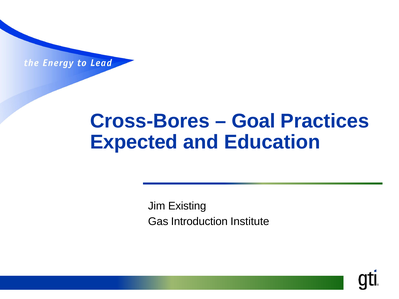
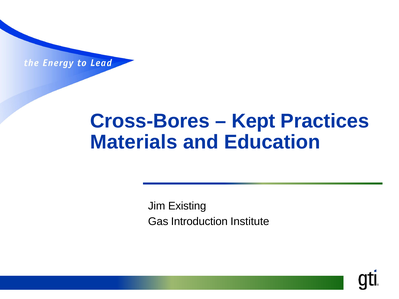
Goal: Goal -> Kept
Expected: Expected -> Materials
